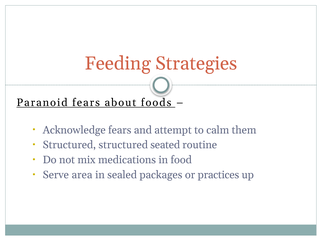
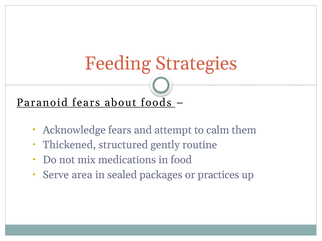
Structured at (69, 145): Structured -> Thickened
seated: seated -> gently
